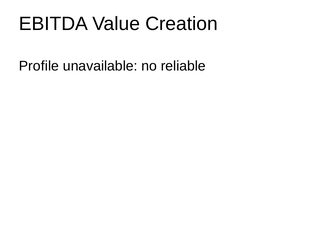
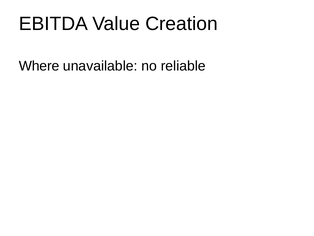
Profile: Profile -> Where
